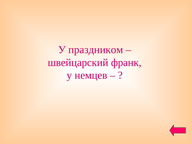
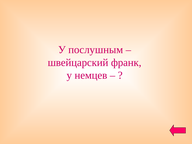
праздником: праздником -> послушным
